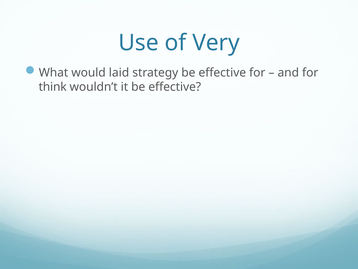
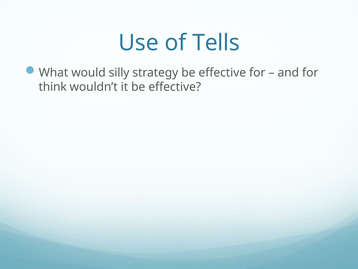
Very: Very -> Tells
laid: laid -> silly
